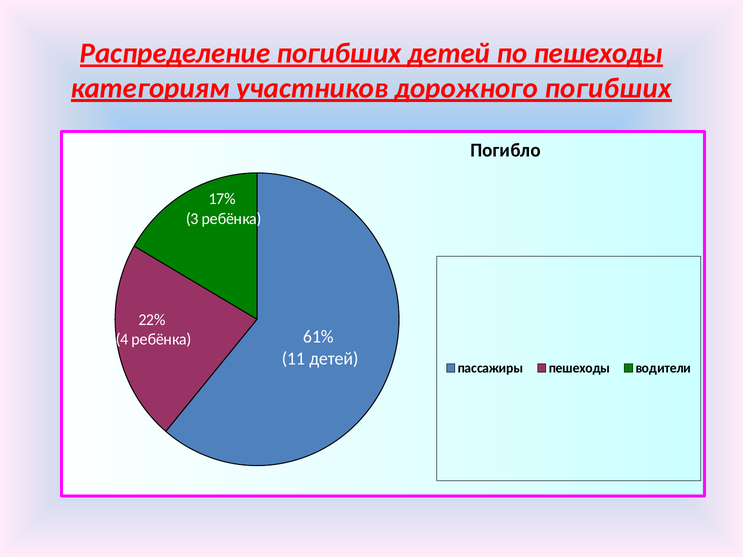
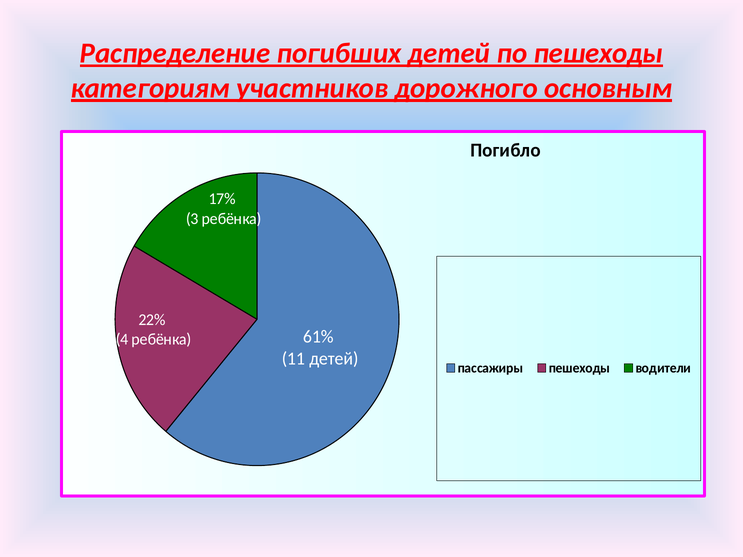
дорожного погибших: погибших -> основным
